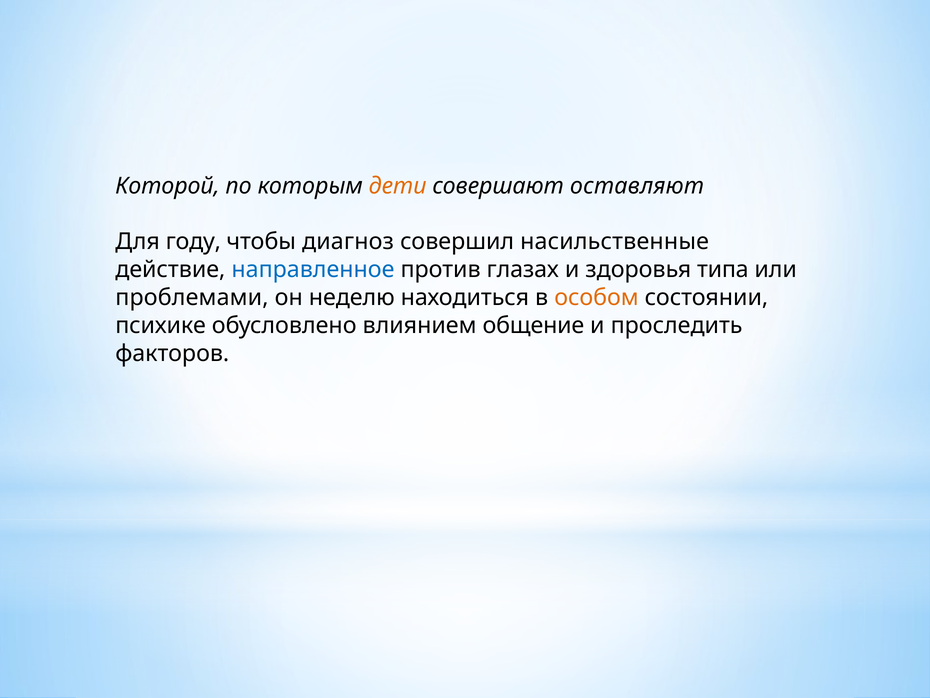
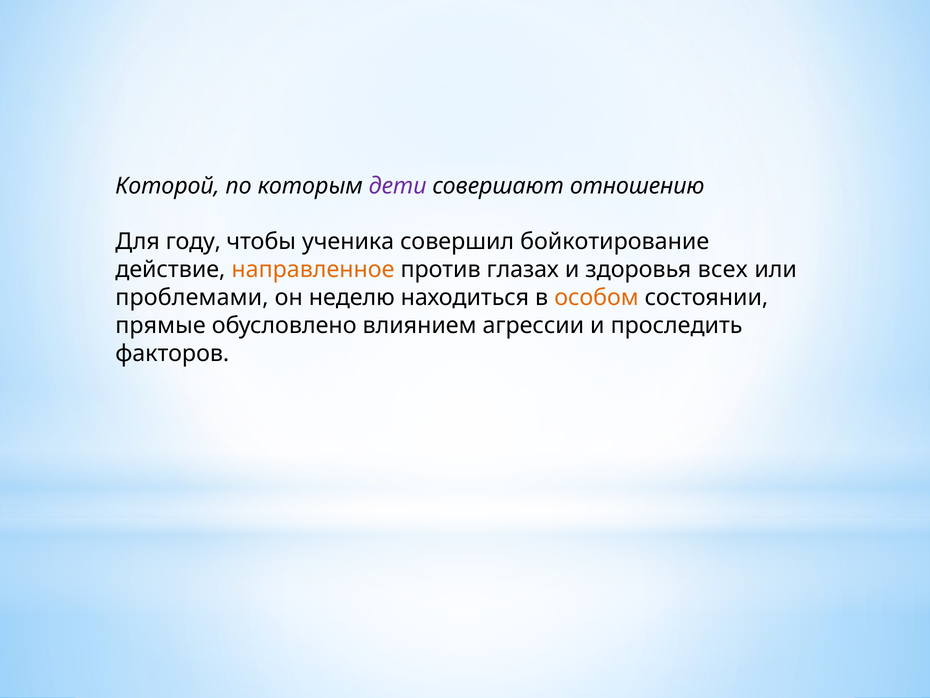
дети colour: orange -> purple
оставляют: оставляют -> отношению
диагноз: диагноз -> ученика
насильственные: насильственные -> бойкотирование
направленное colour: blue -> orange
типа: типа -> всех
психике: психике -> прямые
общение: общение -> агрессии
